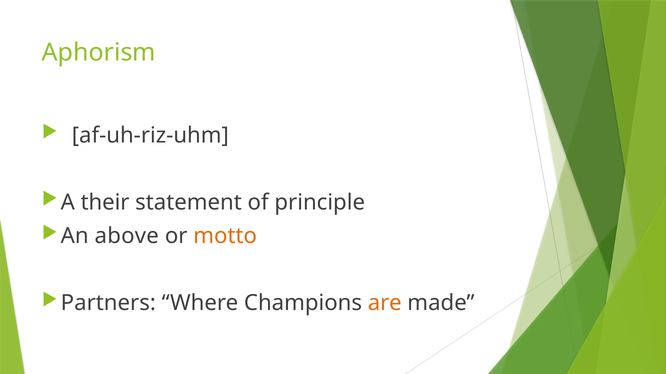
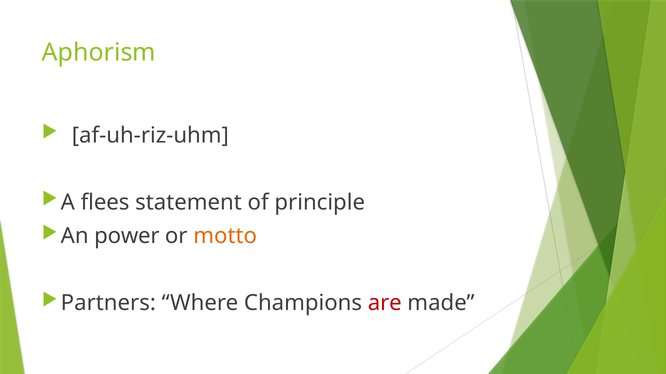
their: their -> flees
above: above -> power
are colour: orange -> red
